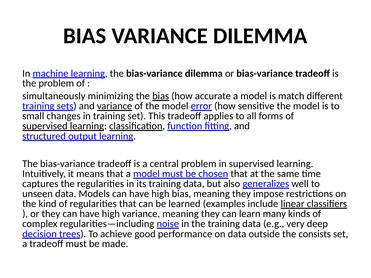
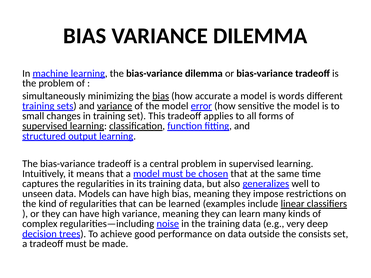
match: match -> words
